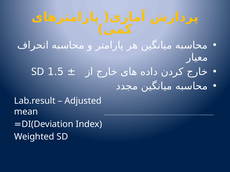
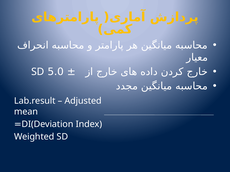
1.5: 1.5 -> 5.0
